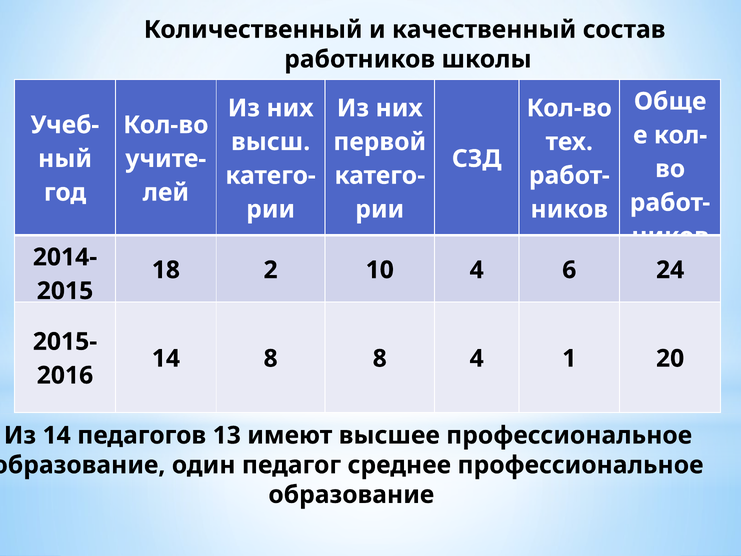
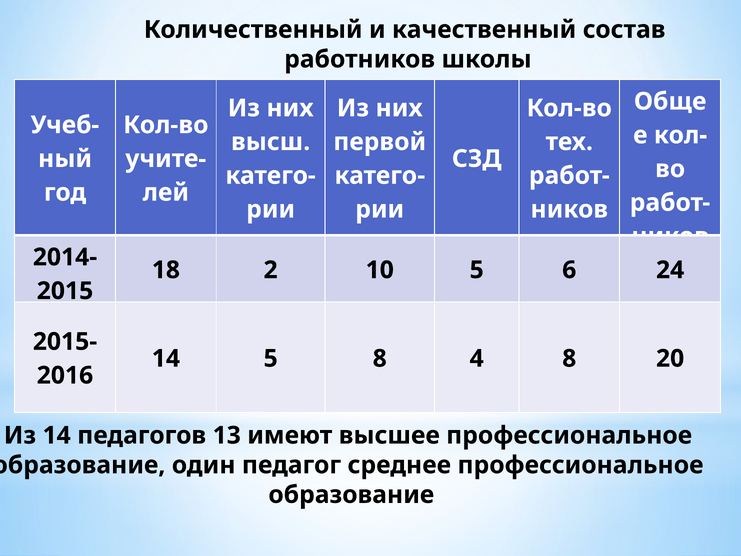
10 4: 4 -> 5
14 8: 8 -> 5
4 1: 1 -> 8
